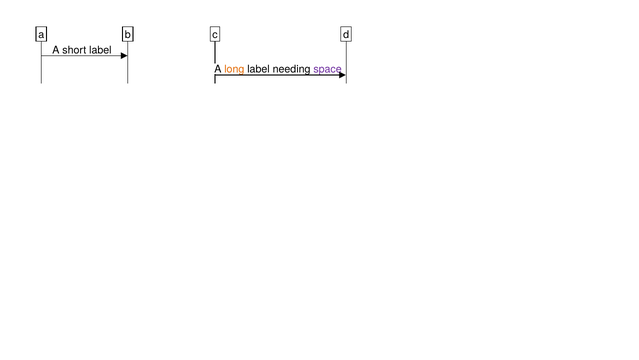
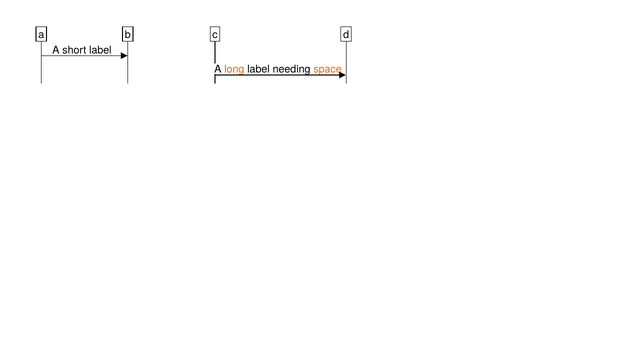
space colour: purple -> orange
